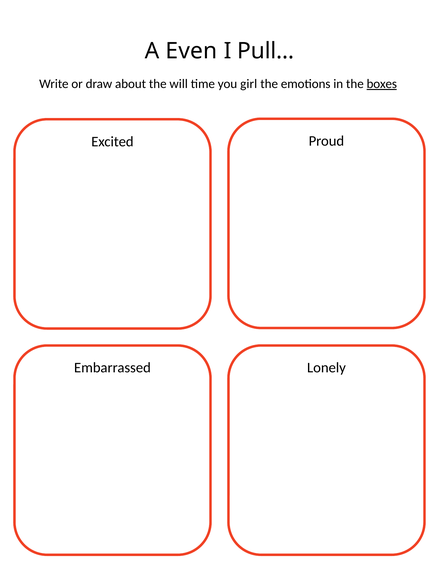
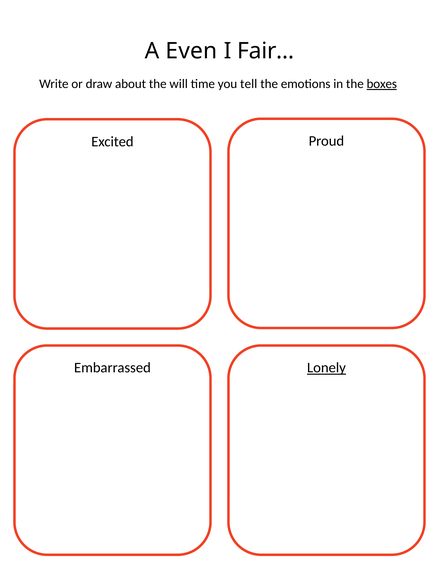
Pull…: Pull… -> Fair…
girl: girl -> tell
Lonely underline: none -> present
